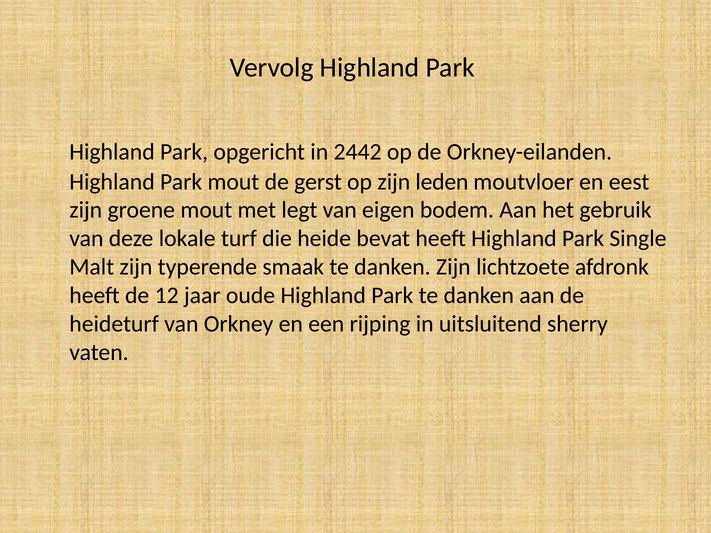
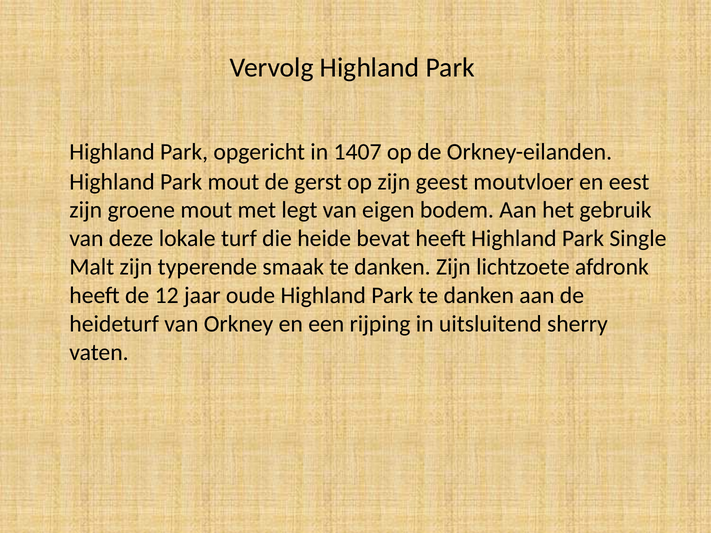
2442: 2442 -> 1407
leden: leden -> geest
